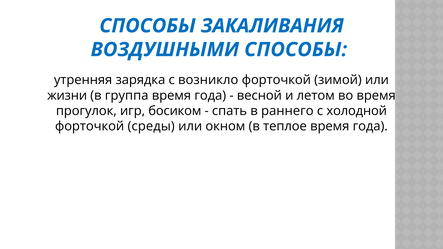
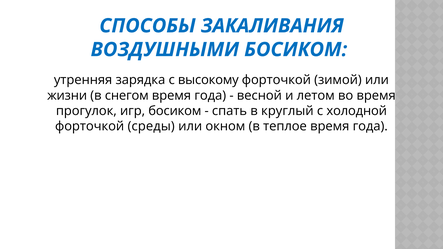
ВОЗДУШНЫМИ СПОСОБЫ: СПОСОБЫ -> БОСИКОМ
возникло: возникло -> высокому
группа: группа -> снегом
раннего: раннего -> круглый
